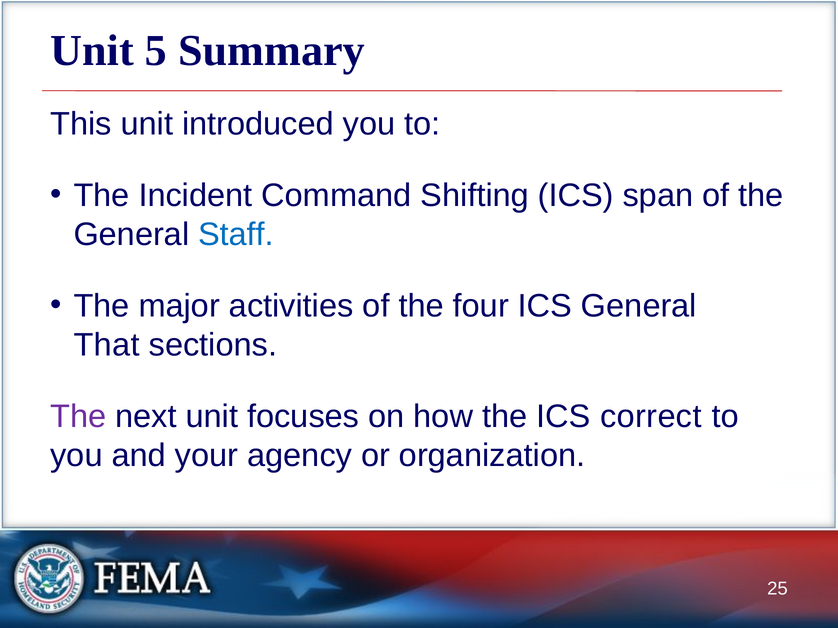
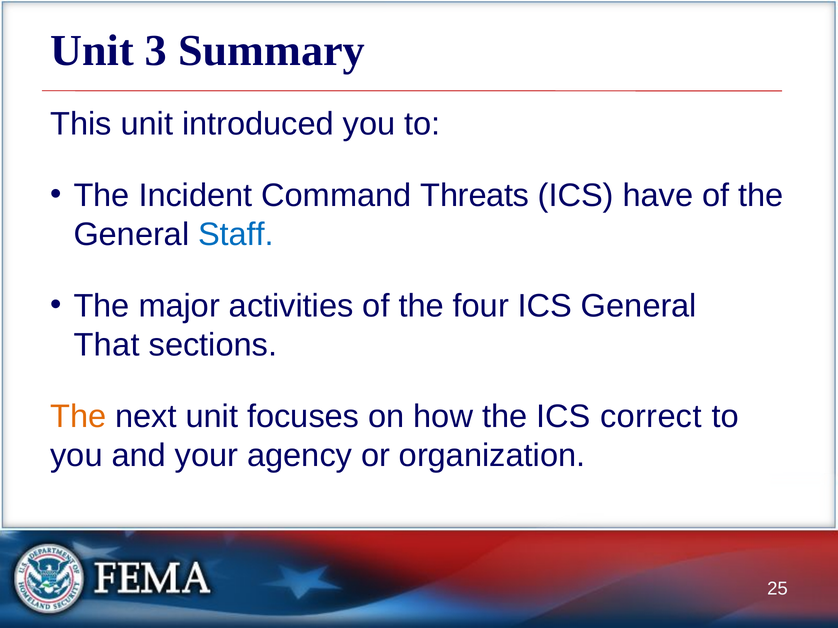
5: 5 -> 3
Shifting: Shifting -> Threats
span: span -> have
The at (78, 417) colour: purple -> orange
